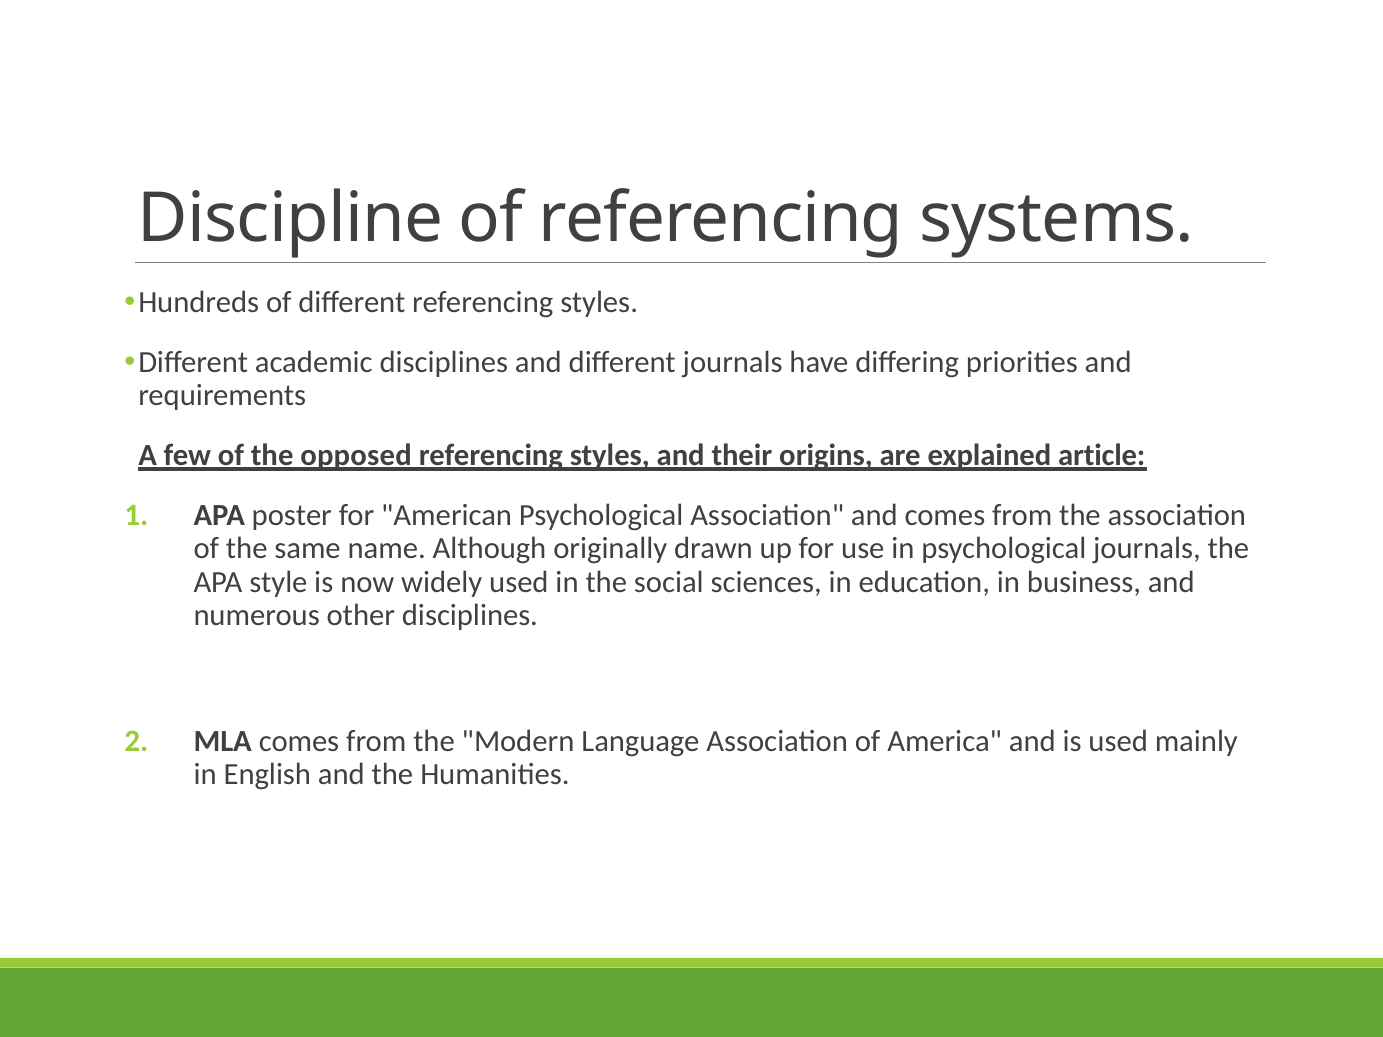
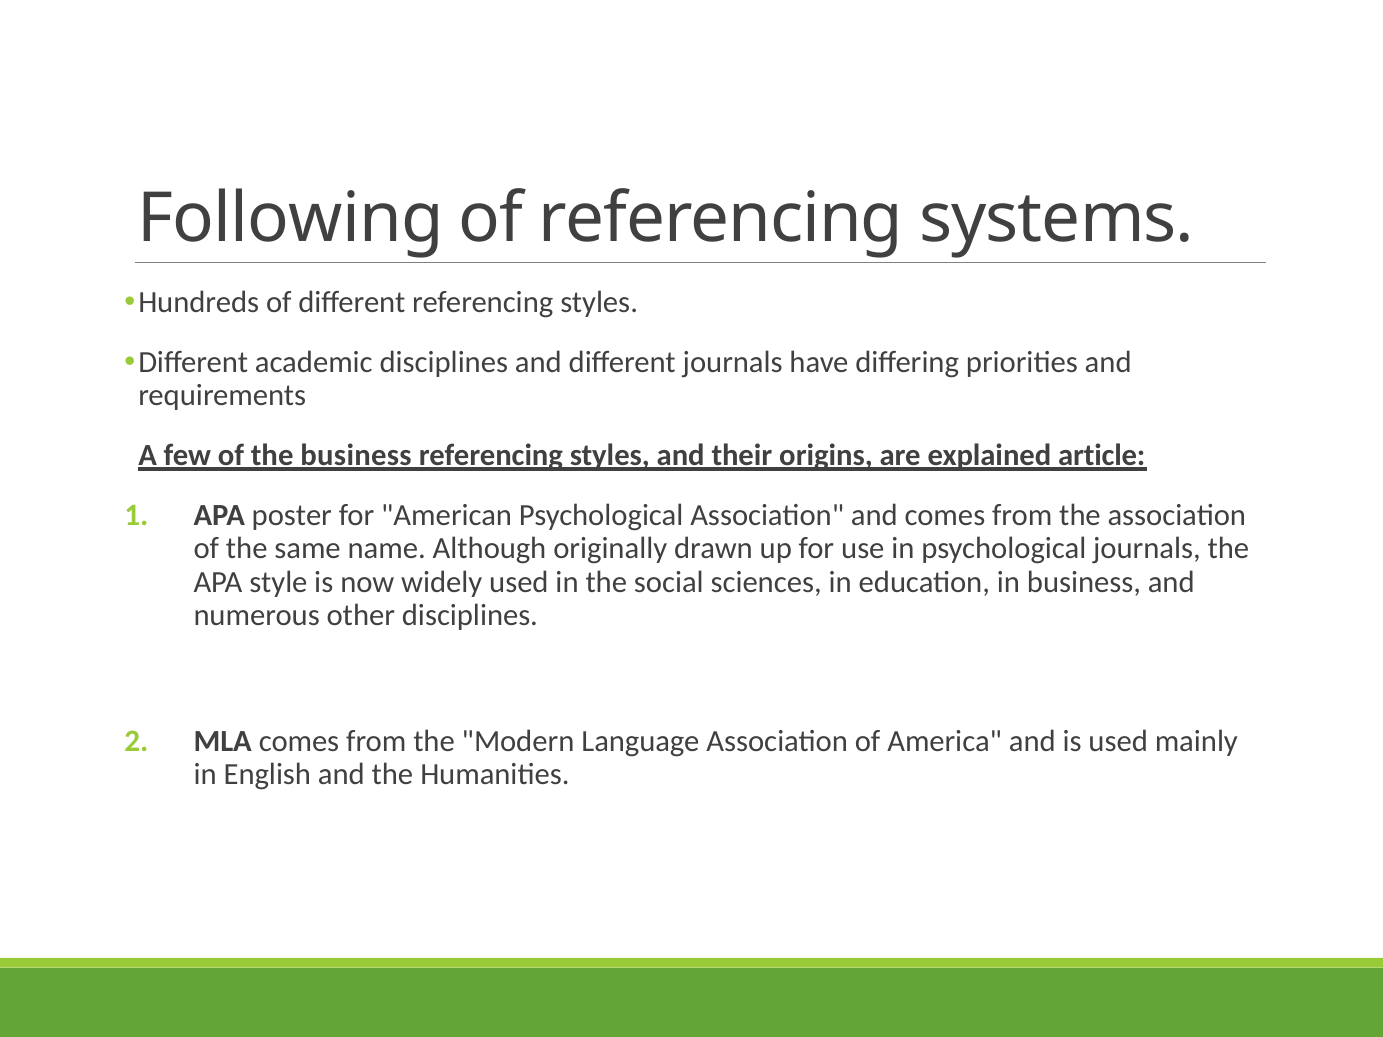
Discipline: Discipline -> Following
the opposed: opposed -> business
